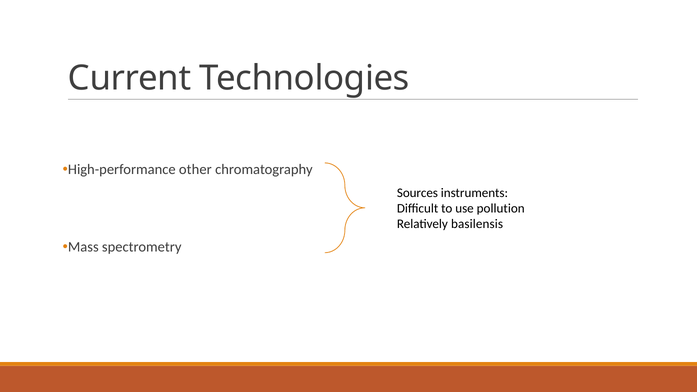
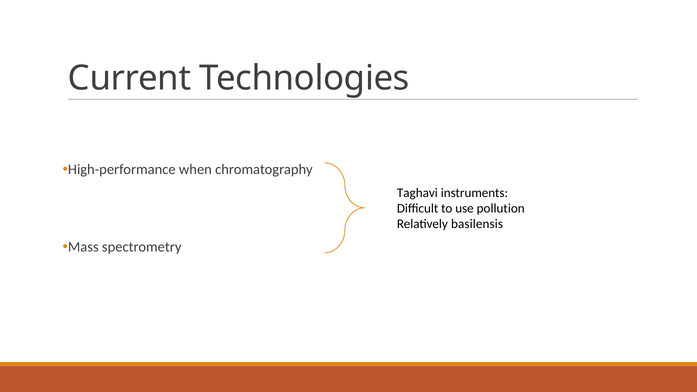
other: other -> when
Sources: Sources -> Taghavi
